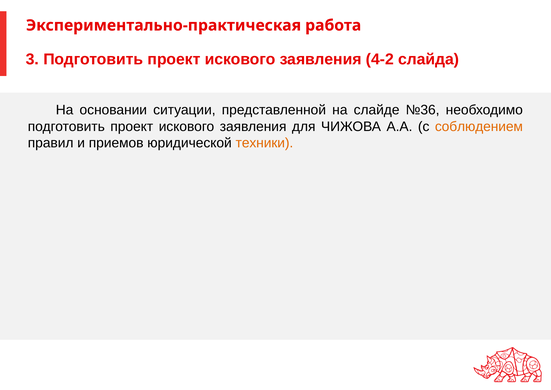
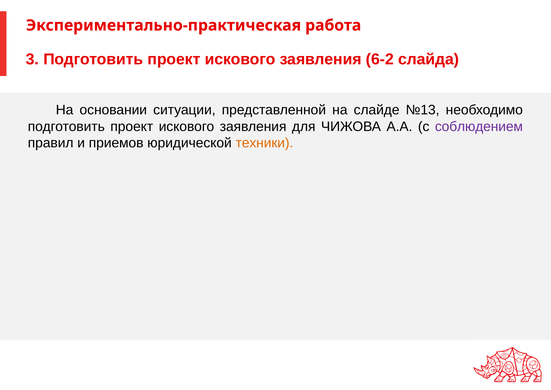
4-2: 4-2 -> 6-2
№36: №36 -> №13
соблюдением colour: orange -> purple
